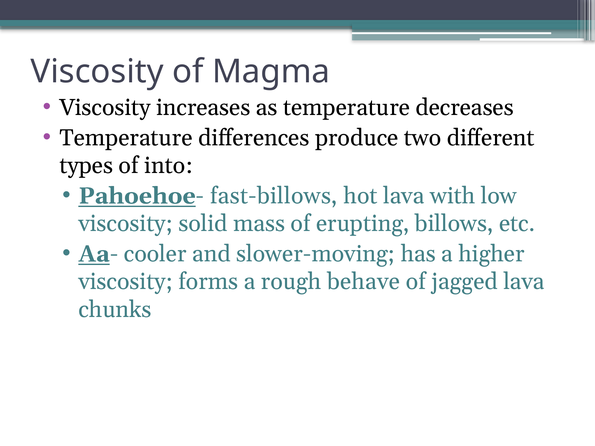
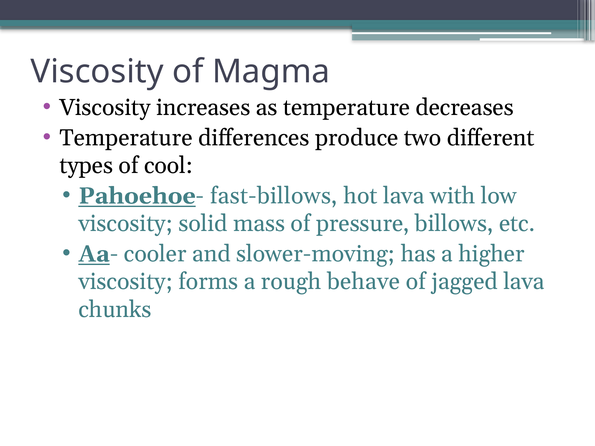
into: into -> cool
erupting: erupting -> pressure
